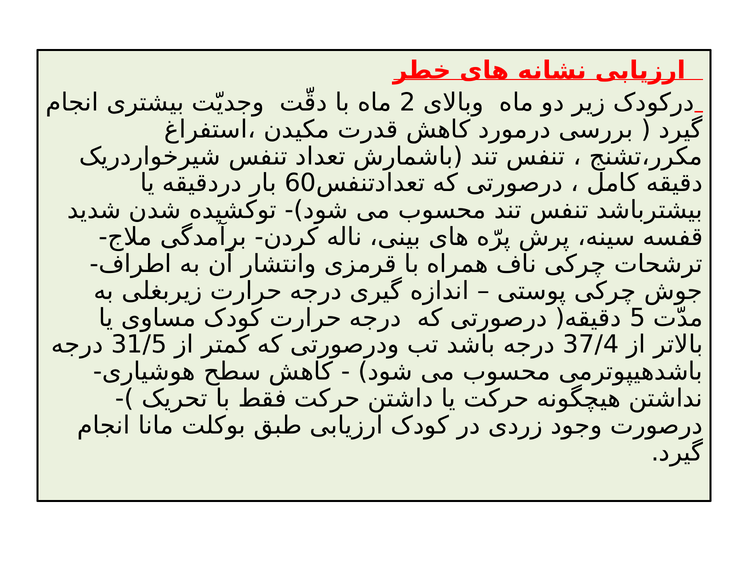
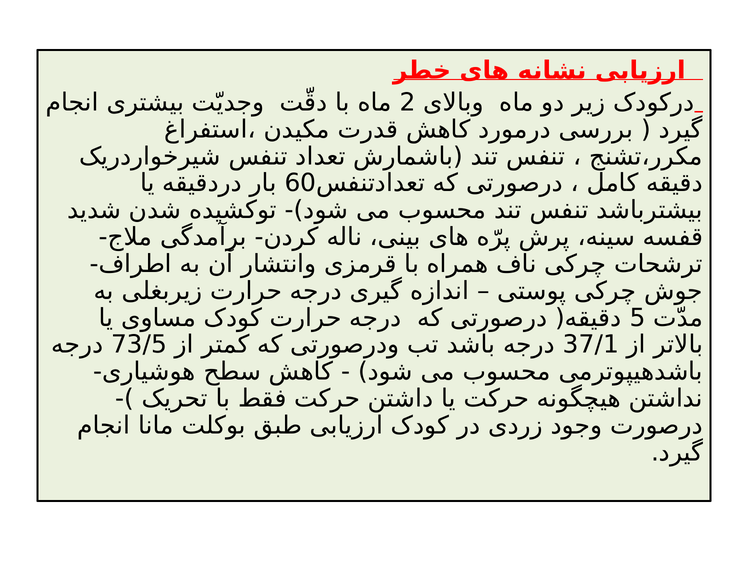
31/5: 31/5 -> 73/5
37/4: 37/4 -> 37/1
